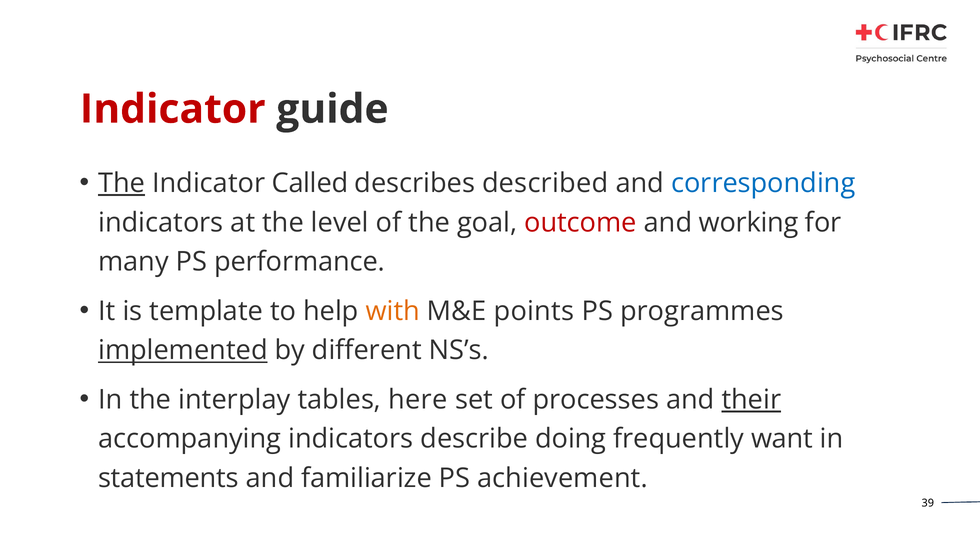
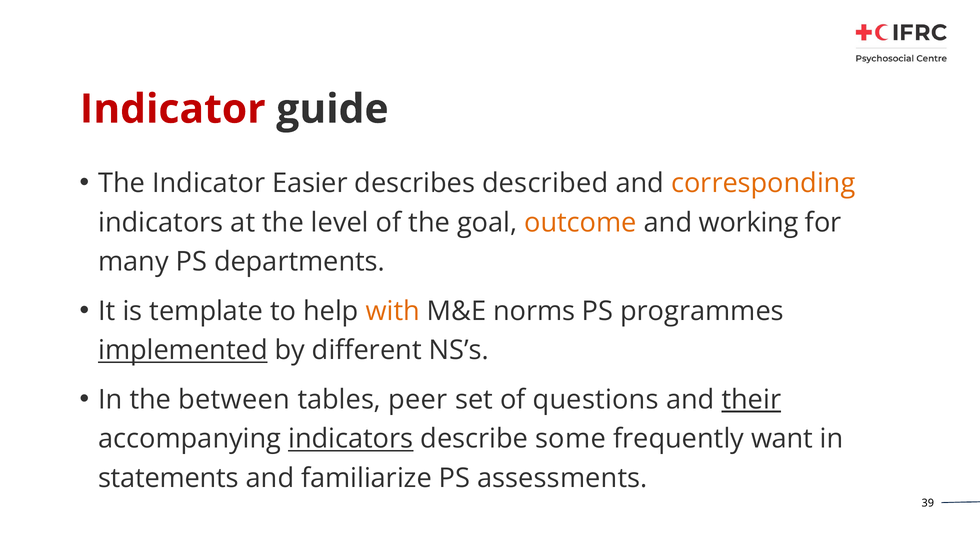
The at (122, 183) underline: present -> none
Called: Called -> Easier
corresponding colour: blue -> orange
outcome colour: red -> orange
performance: performance -> departments
points: points -> norms
interplay: interplay -> between
here: here -> peer
processes: processes -> questions
indicators at (351, 438) underline: none -> present
doing: doing -> some
achievement: achievement -> assessments
